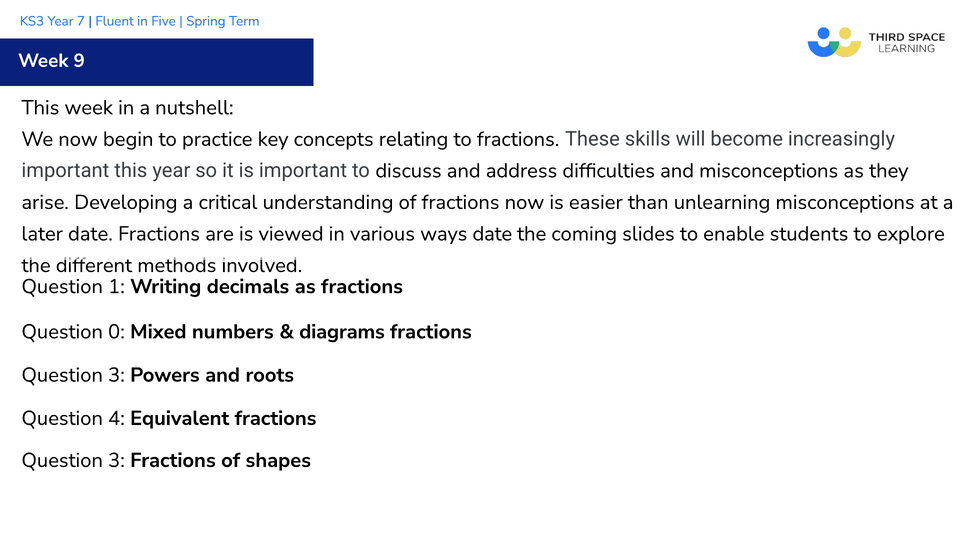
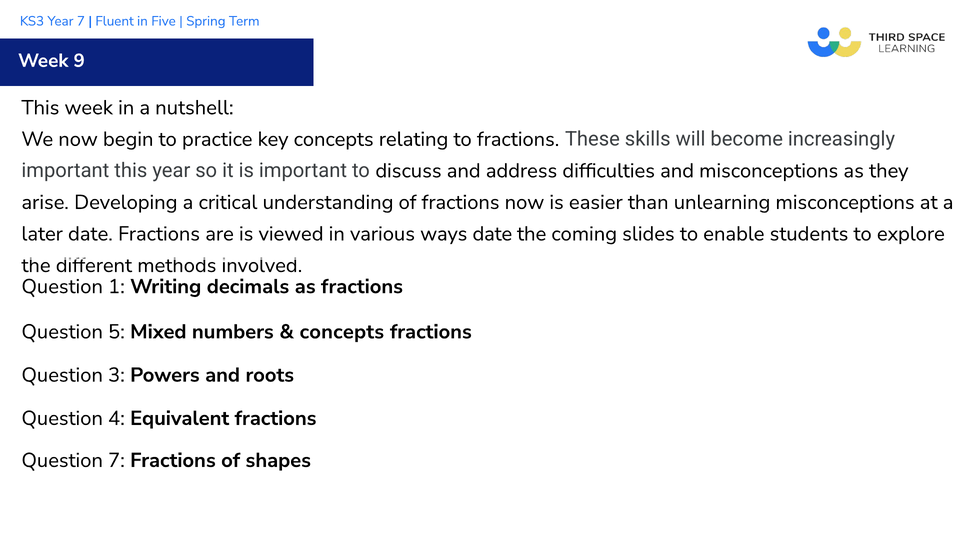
0: 0 -> 5
diagrams at (342, 332): diagrams -> concepts
3 at (116, 460): 3 -> 7
